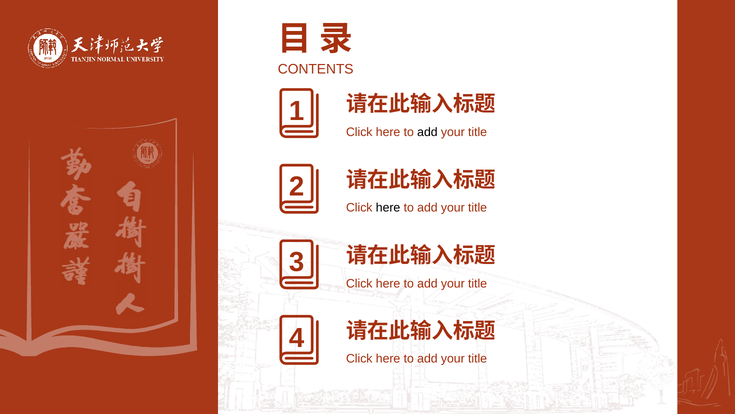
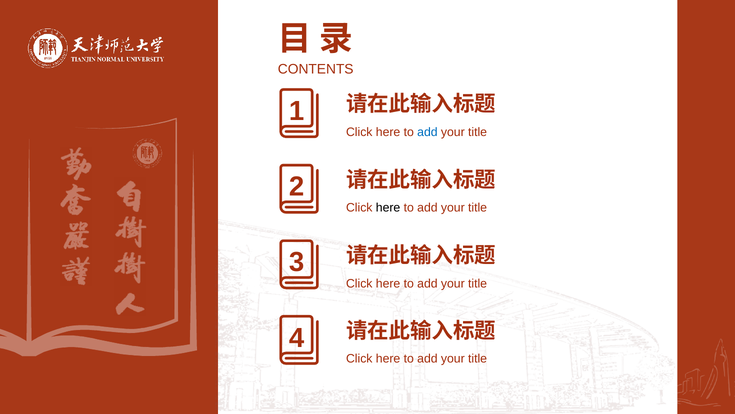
add at (427, 132) colour: black -> blue
